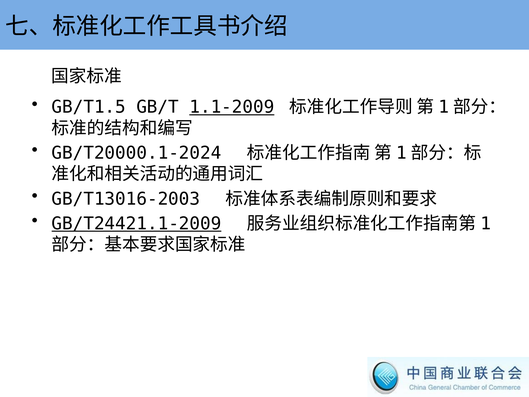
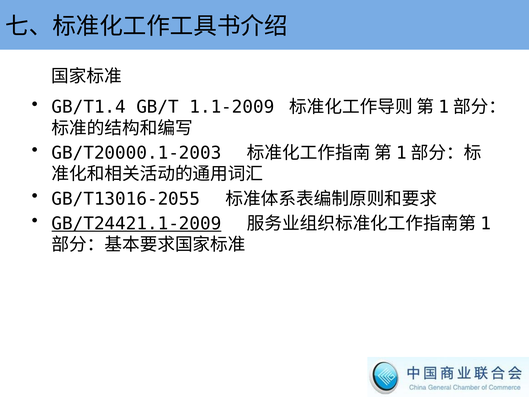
GB/T1.5: GB/T1.5 -> GB/T1.4
1.1-2009 underline: present -> none
GB/T20000.1-2024: GB/T20000.1-2024 -> GB/T20000.1-2003
GB/T13016-2003: GB/T13016-2003 -> GB/T13016-2055
